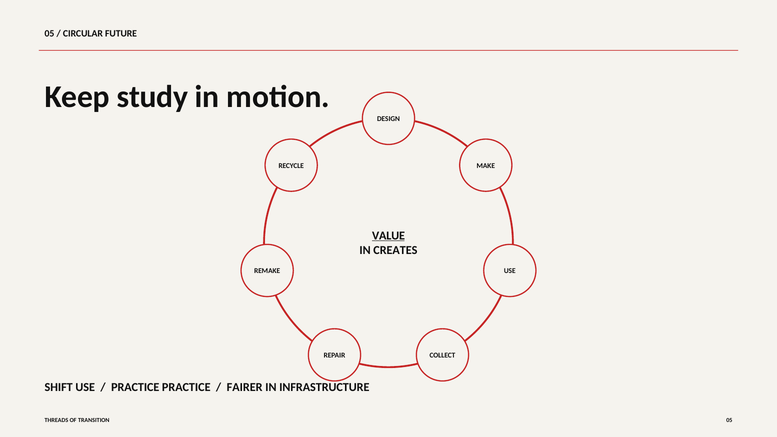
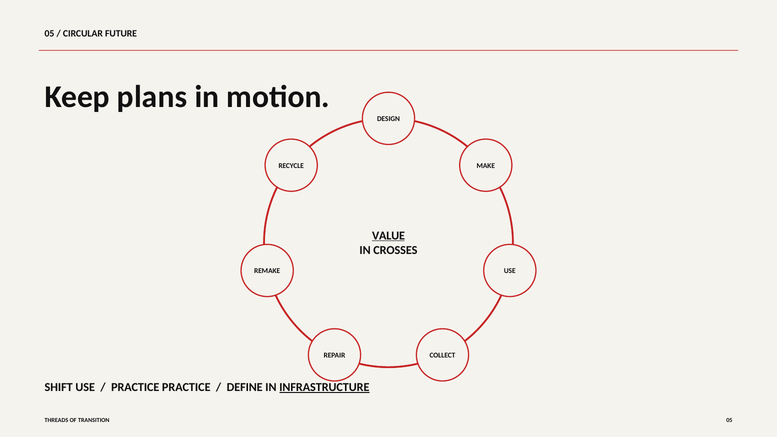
study: study -> plans
CREATES: CREATES -> CROSSES
FAIRER: FAIRER -> DEFINE
INFRASTRUCTURE underline: none -> present
